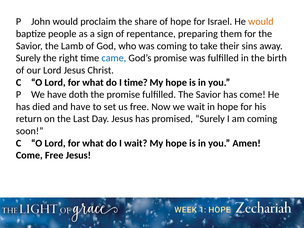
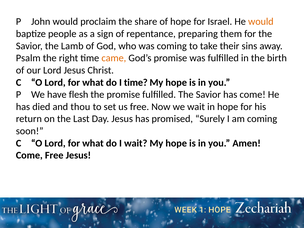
Surely at (28, 58): Surely -> Psalm
came colour: blue -> orange
doth: doth -> flesh
and have: have -> thou
